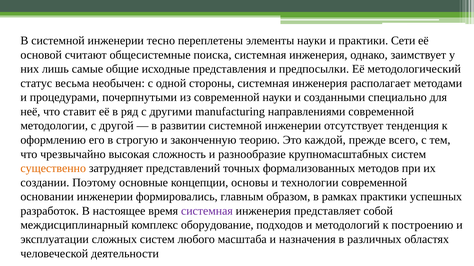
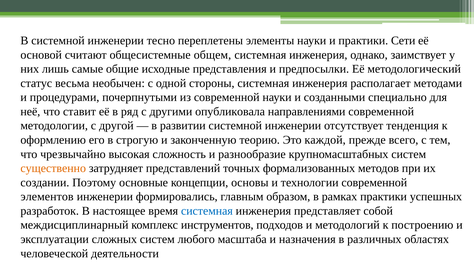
поиска: поиска -> общем
manufacturing: manufacturing -> опубликовала
основании: основании -> элементов
системная at (207, 211) colour: purple -> blue
оборудование: оборудование -> инструментов
